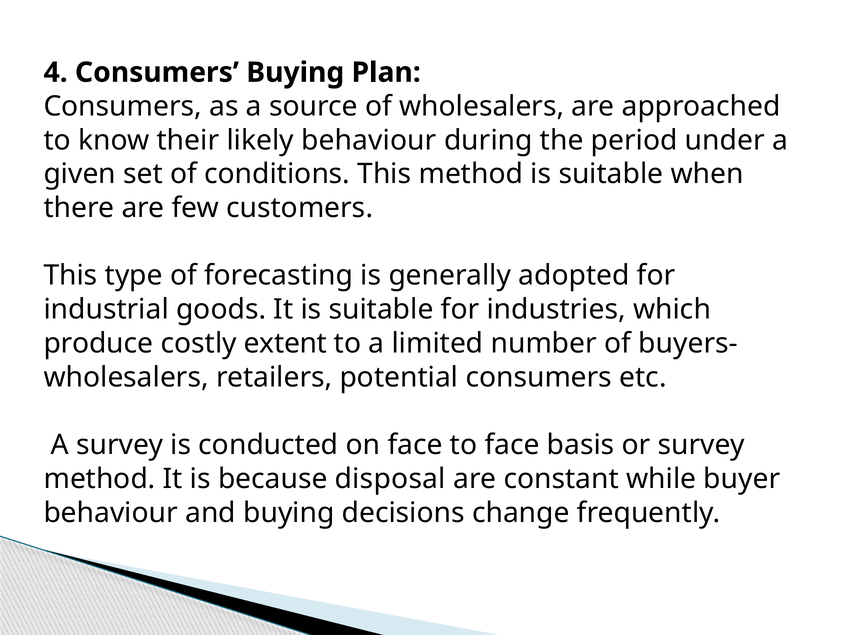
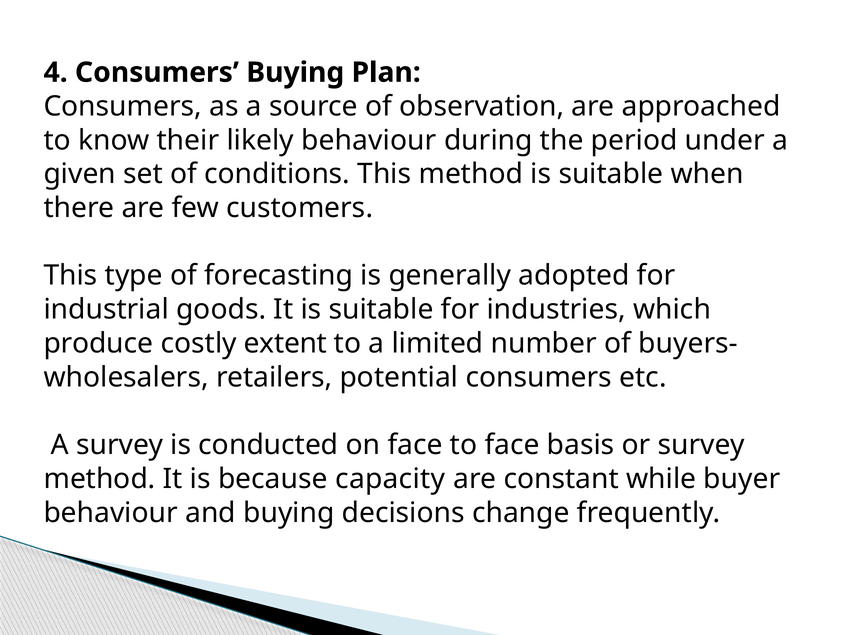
of wholesalers: wholesalers -> observation
disposal: disposal -> capacity
